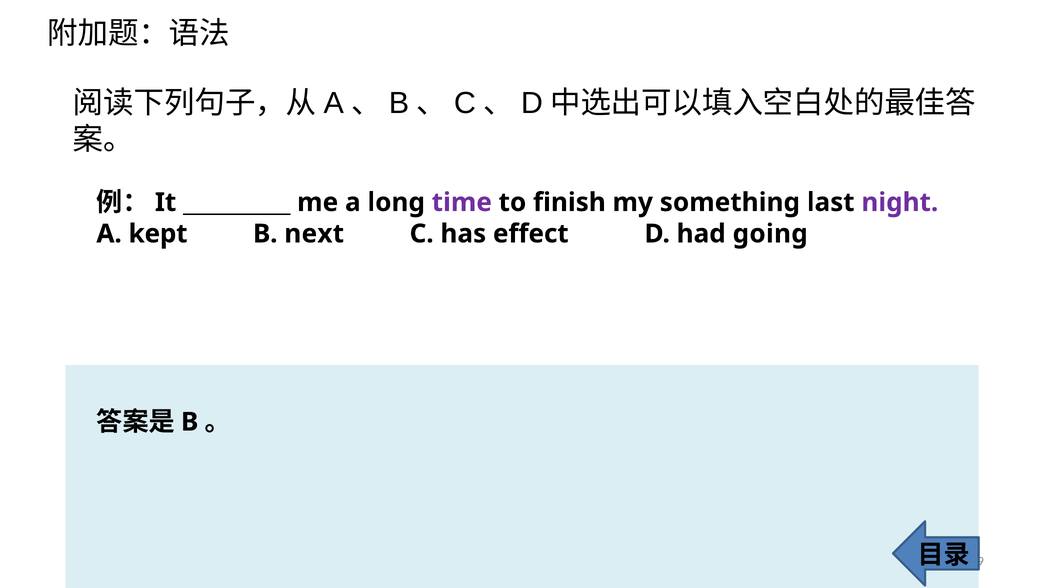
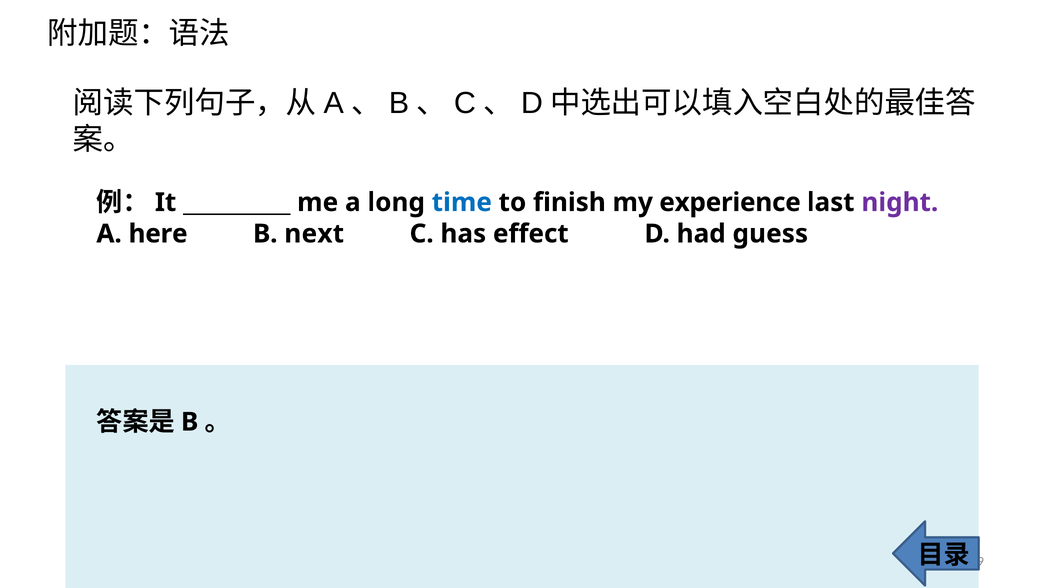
time colour: purple -> blue
something: something -> experience
kept: kept -> here
going: going -> guess
